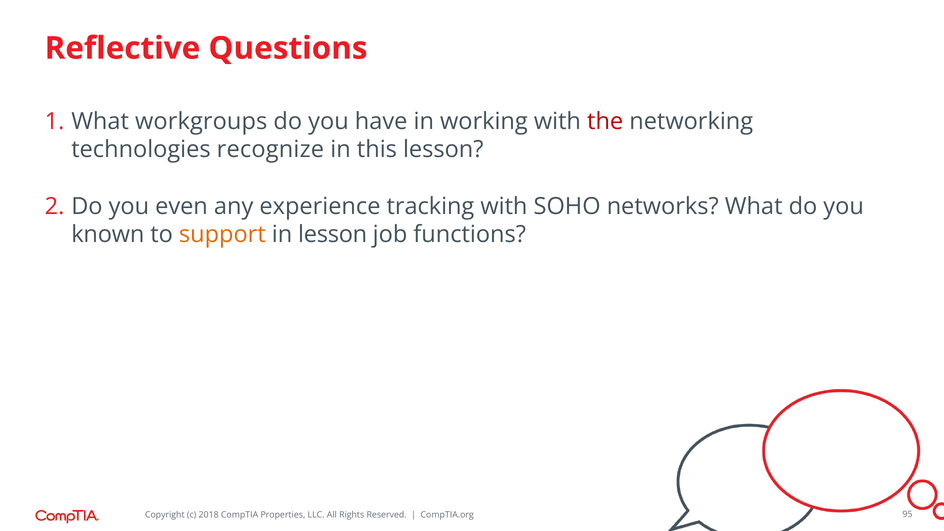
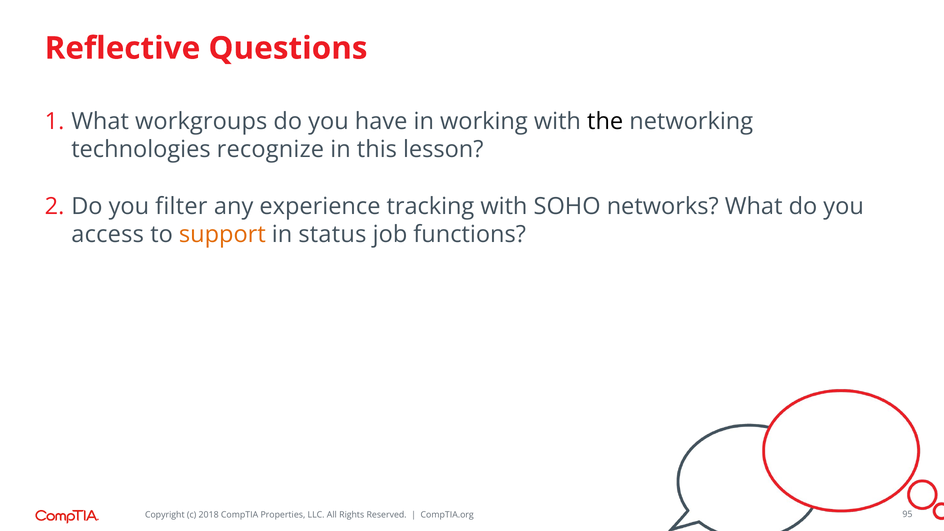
the colour: red -> black
even: even -> filter
known: known -> access
in lesson: lesson -> status
